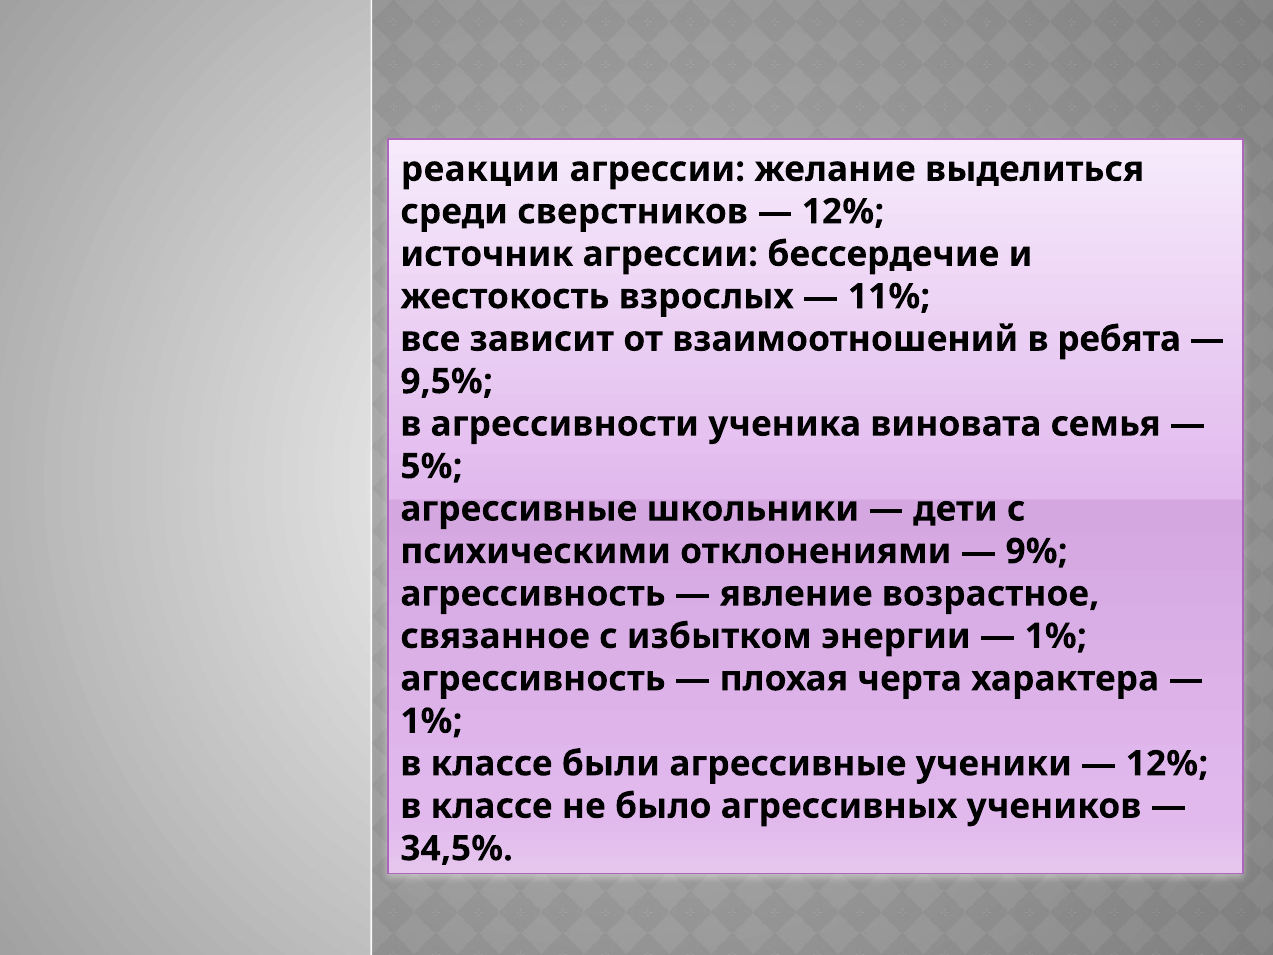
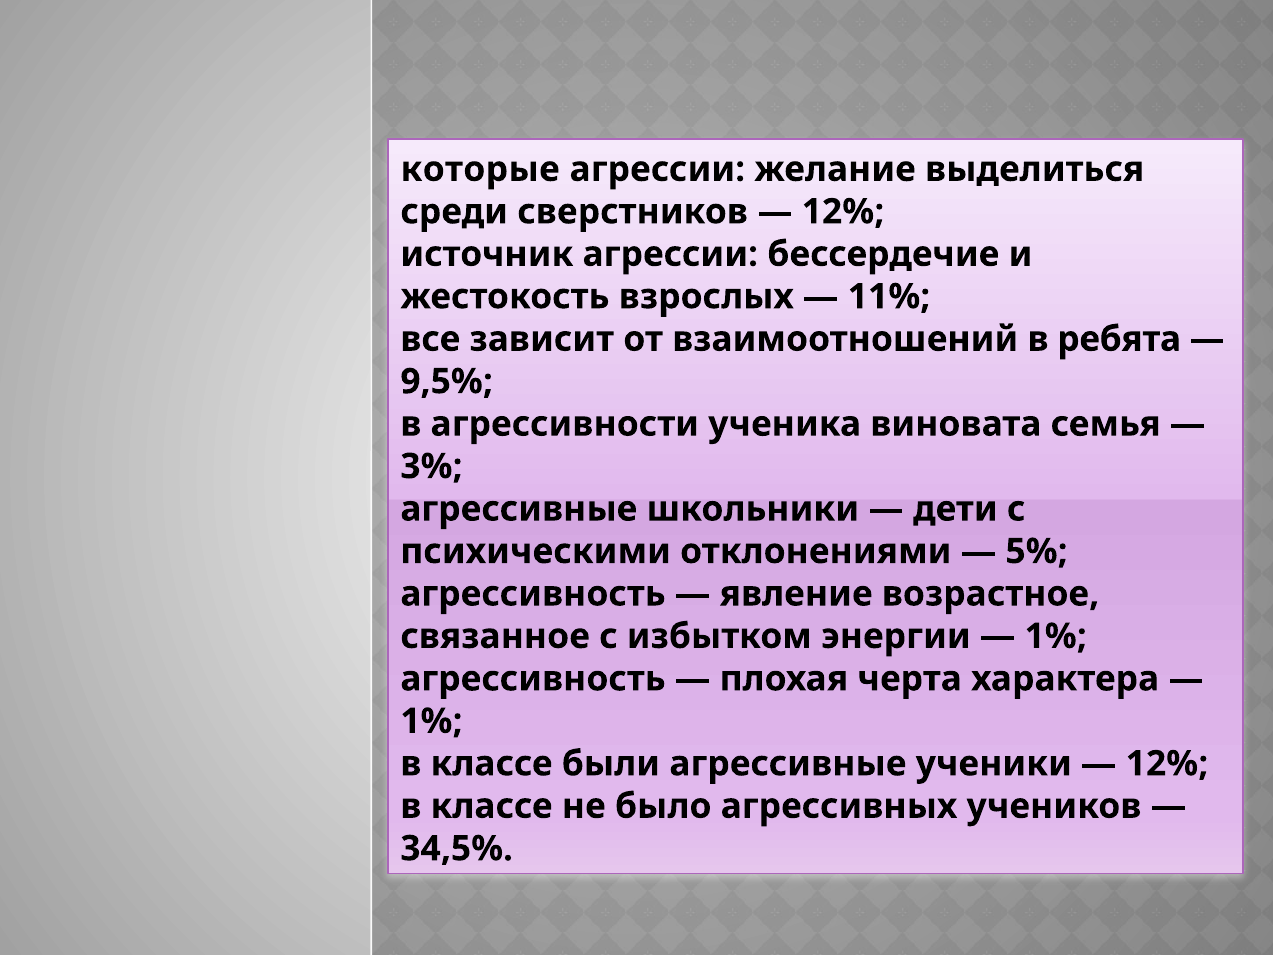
реакции: реакции -> которые
5%: 5% -> 3%
9%: 9% -> 5%
